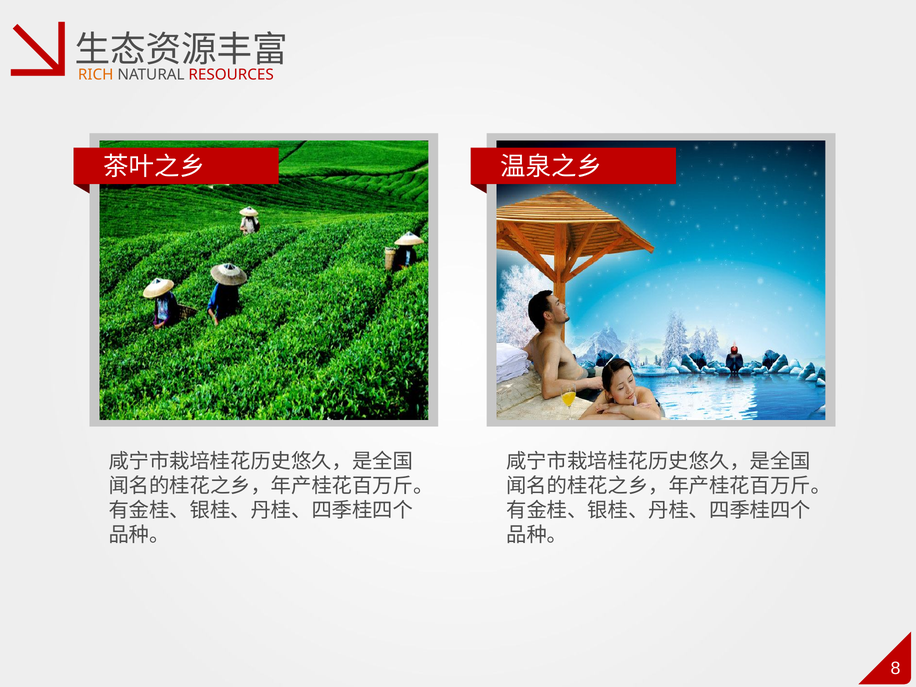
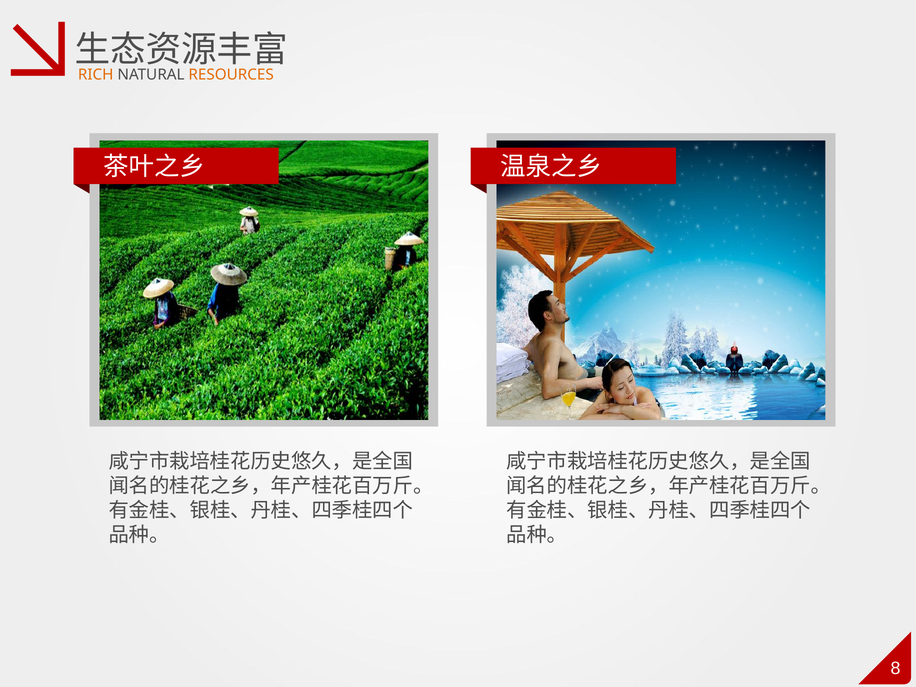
RESOURCES colour: red -> orange
